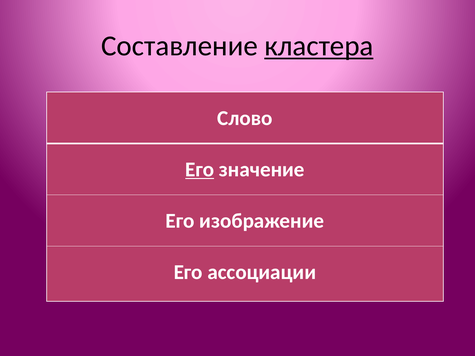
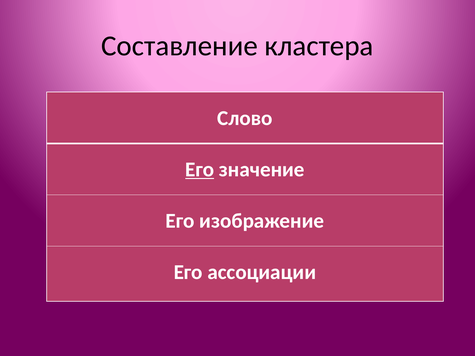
кластера underline: present -> none
